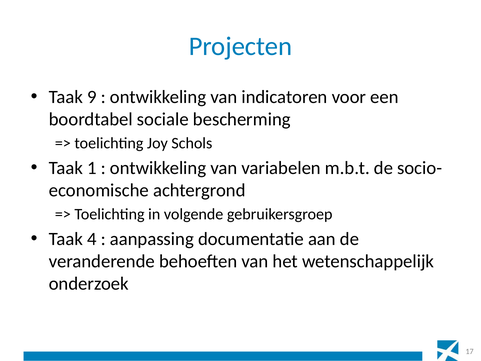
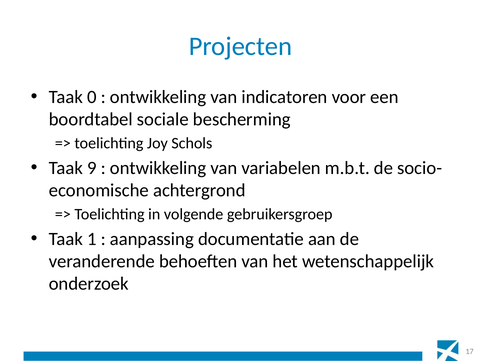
9: 9 -> 0
1: 1 -> 9
4: 4 -> 1
